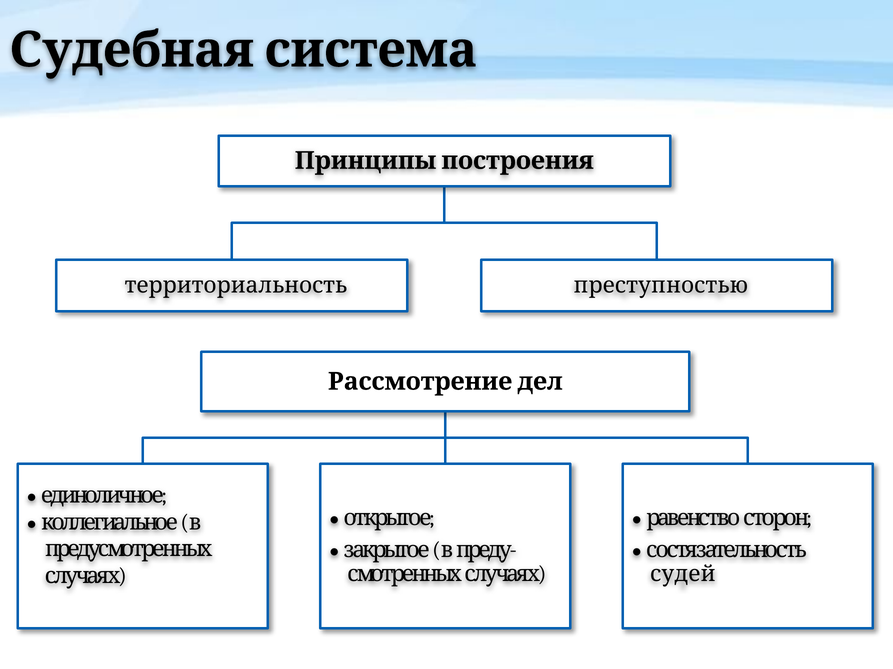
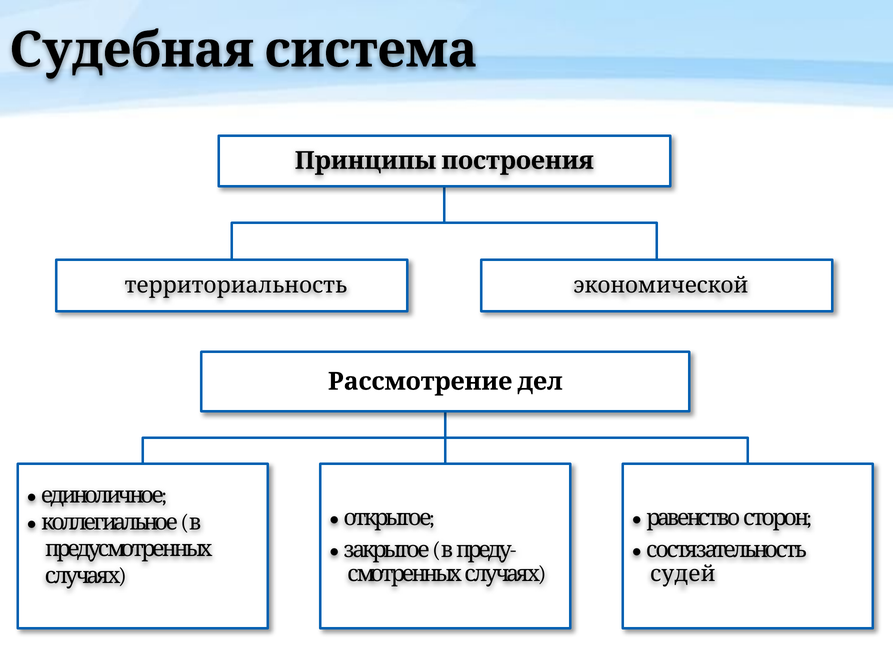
преступностью: преступностью -> экономической
